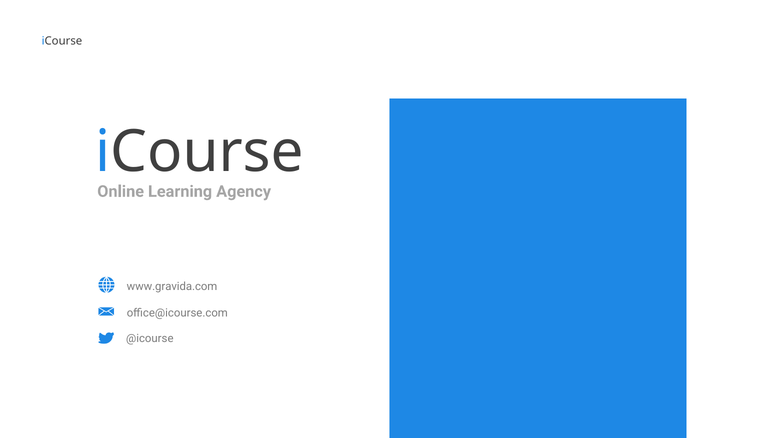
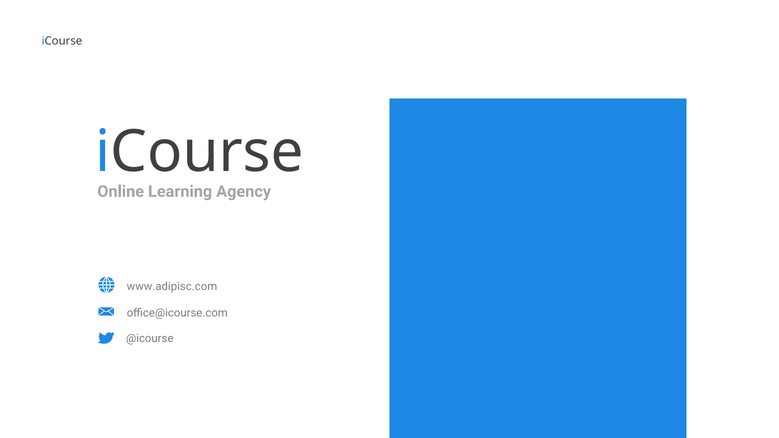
www.gravida.com: www.gravida.com -> www.adipisc.com
